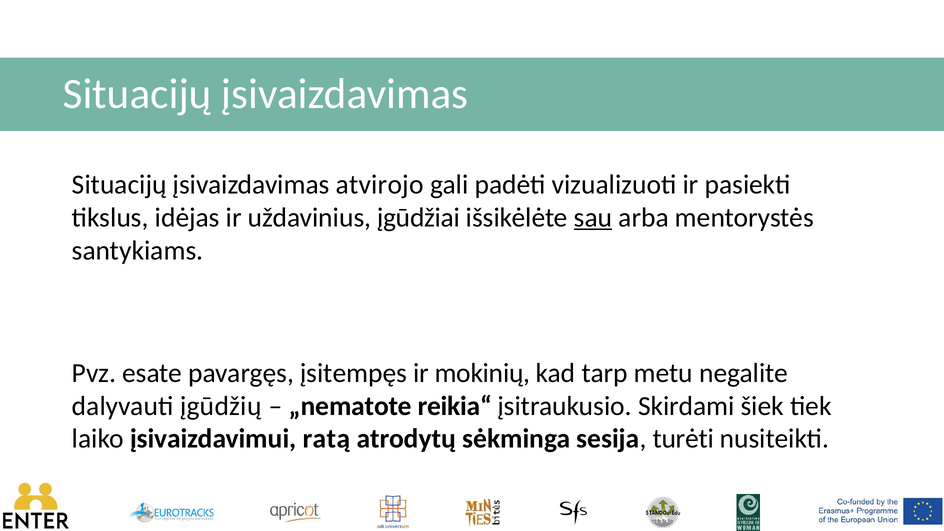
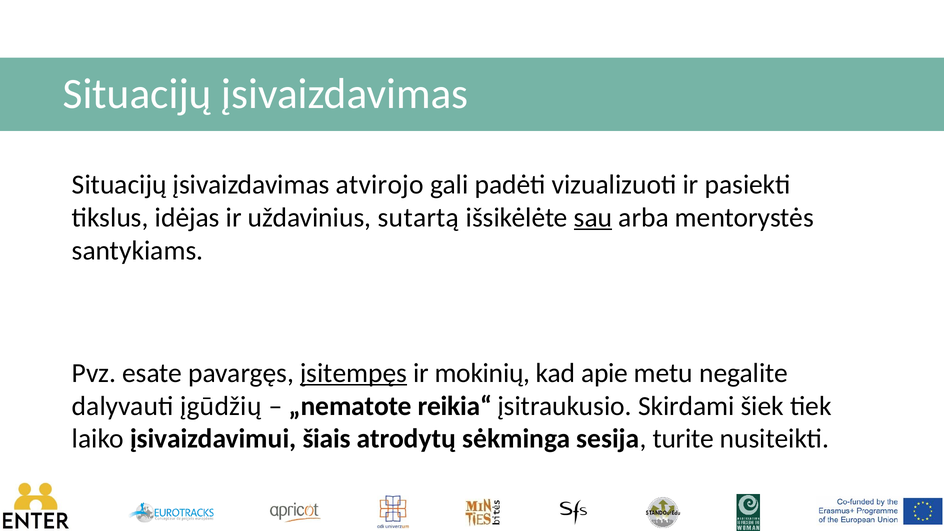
įgūdžiai: įgūdžiai -> sutartą
įsitempęs underline: none -> present
tarp: tarp -> apie
ratą: ratą -> šiais
turėti: turėti -> turite
